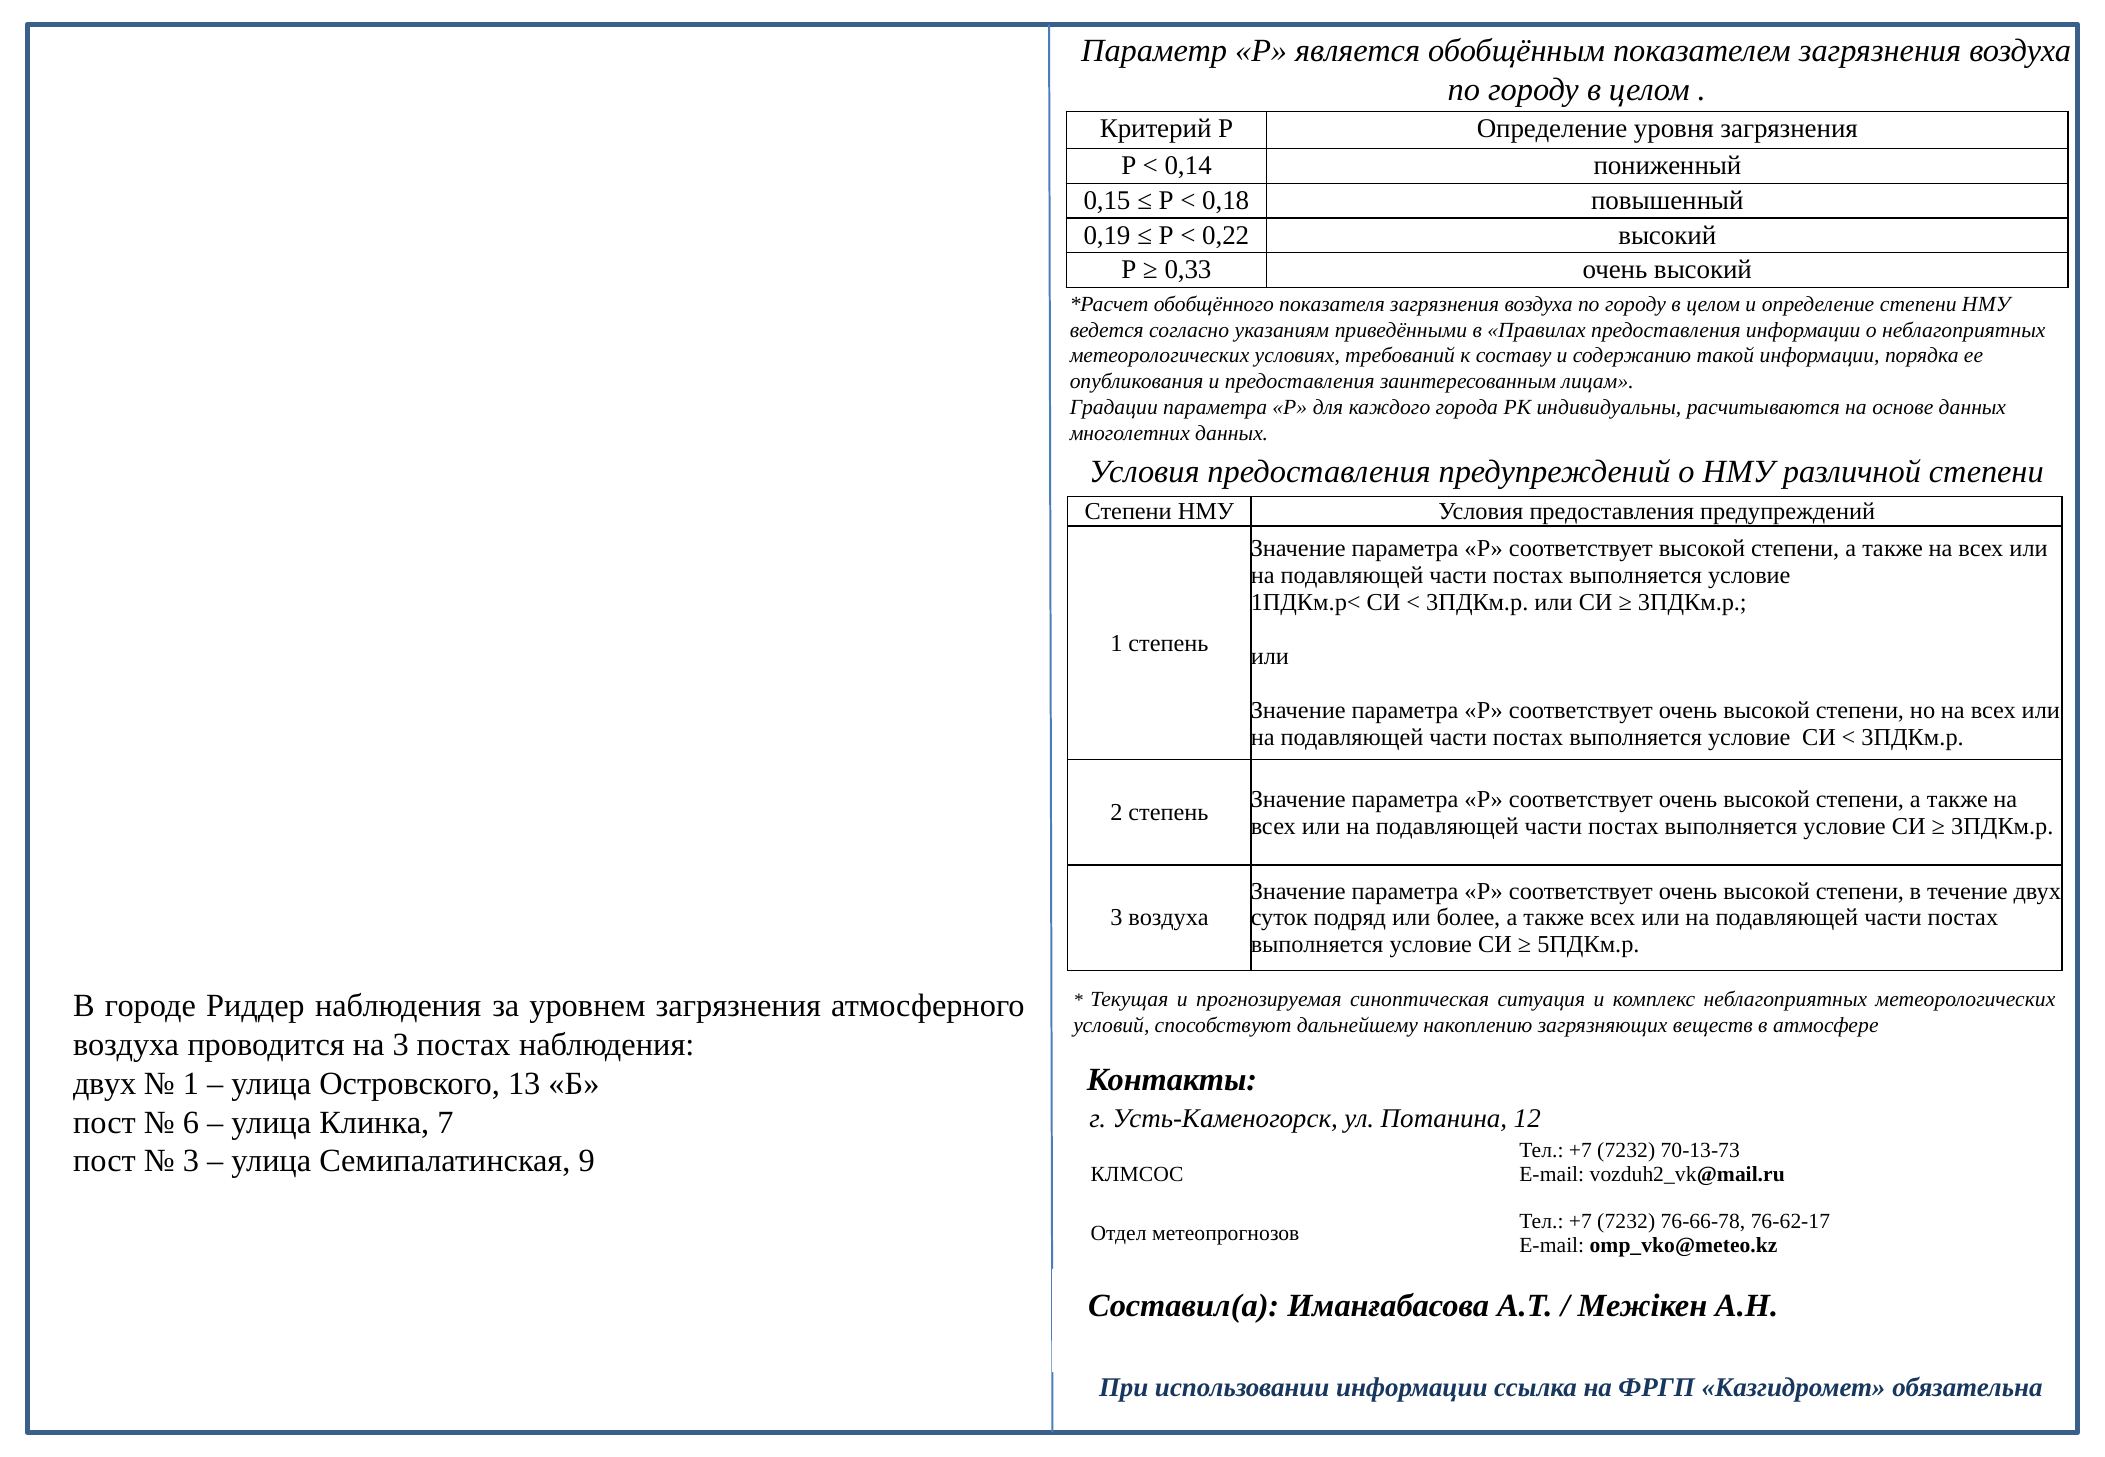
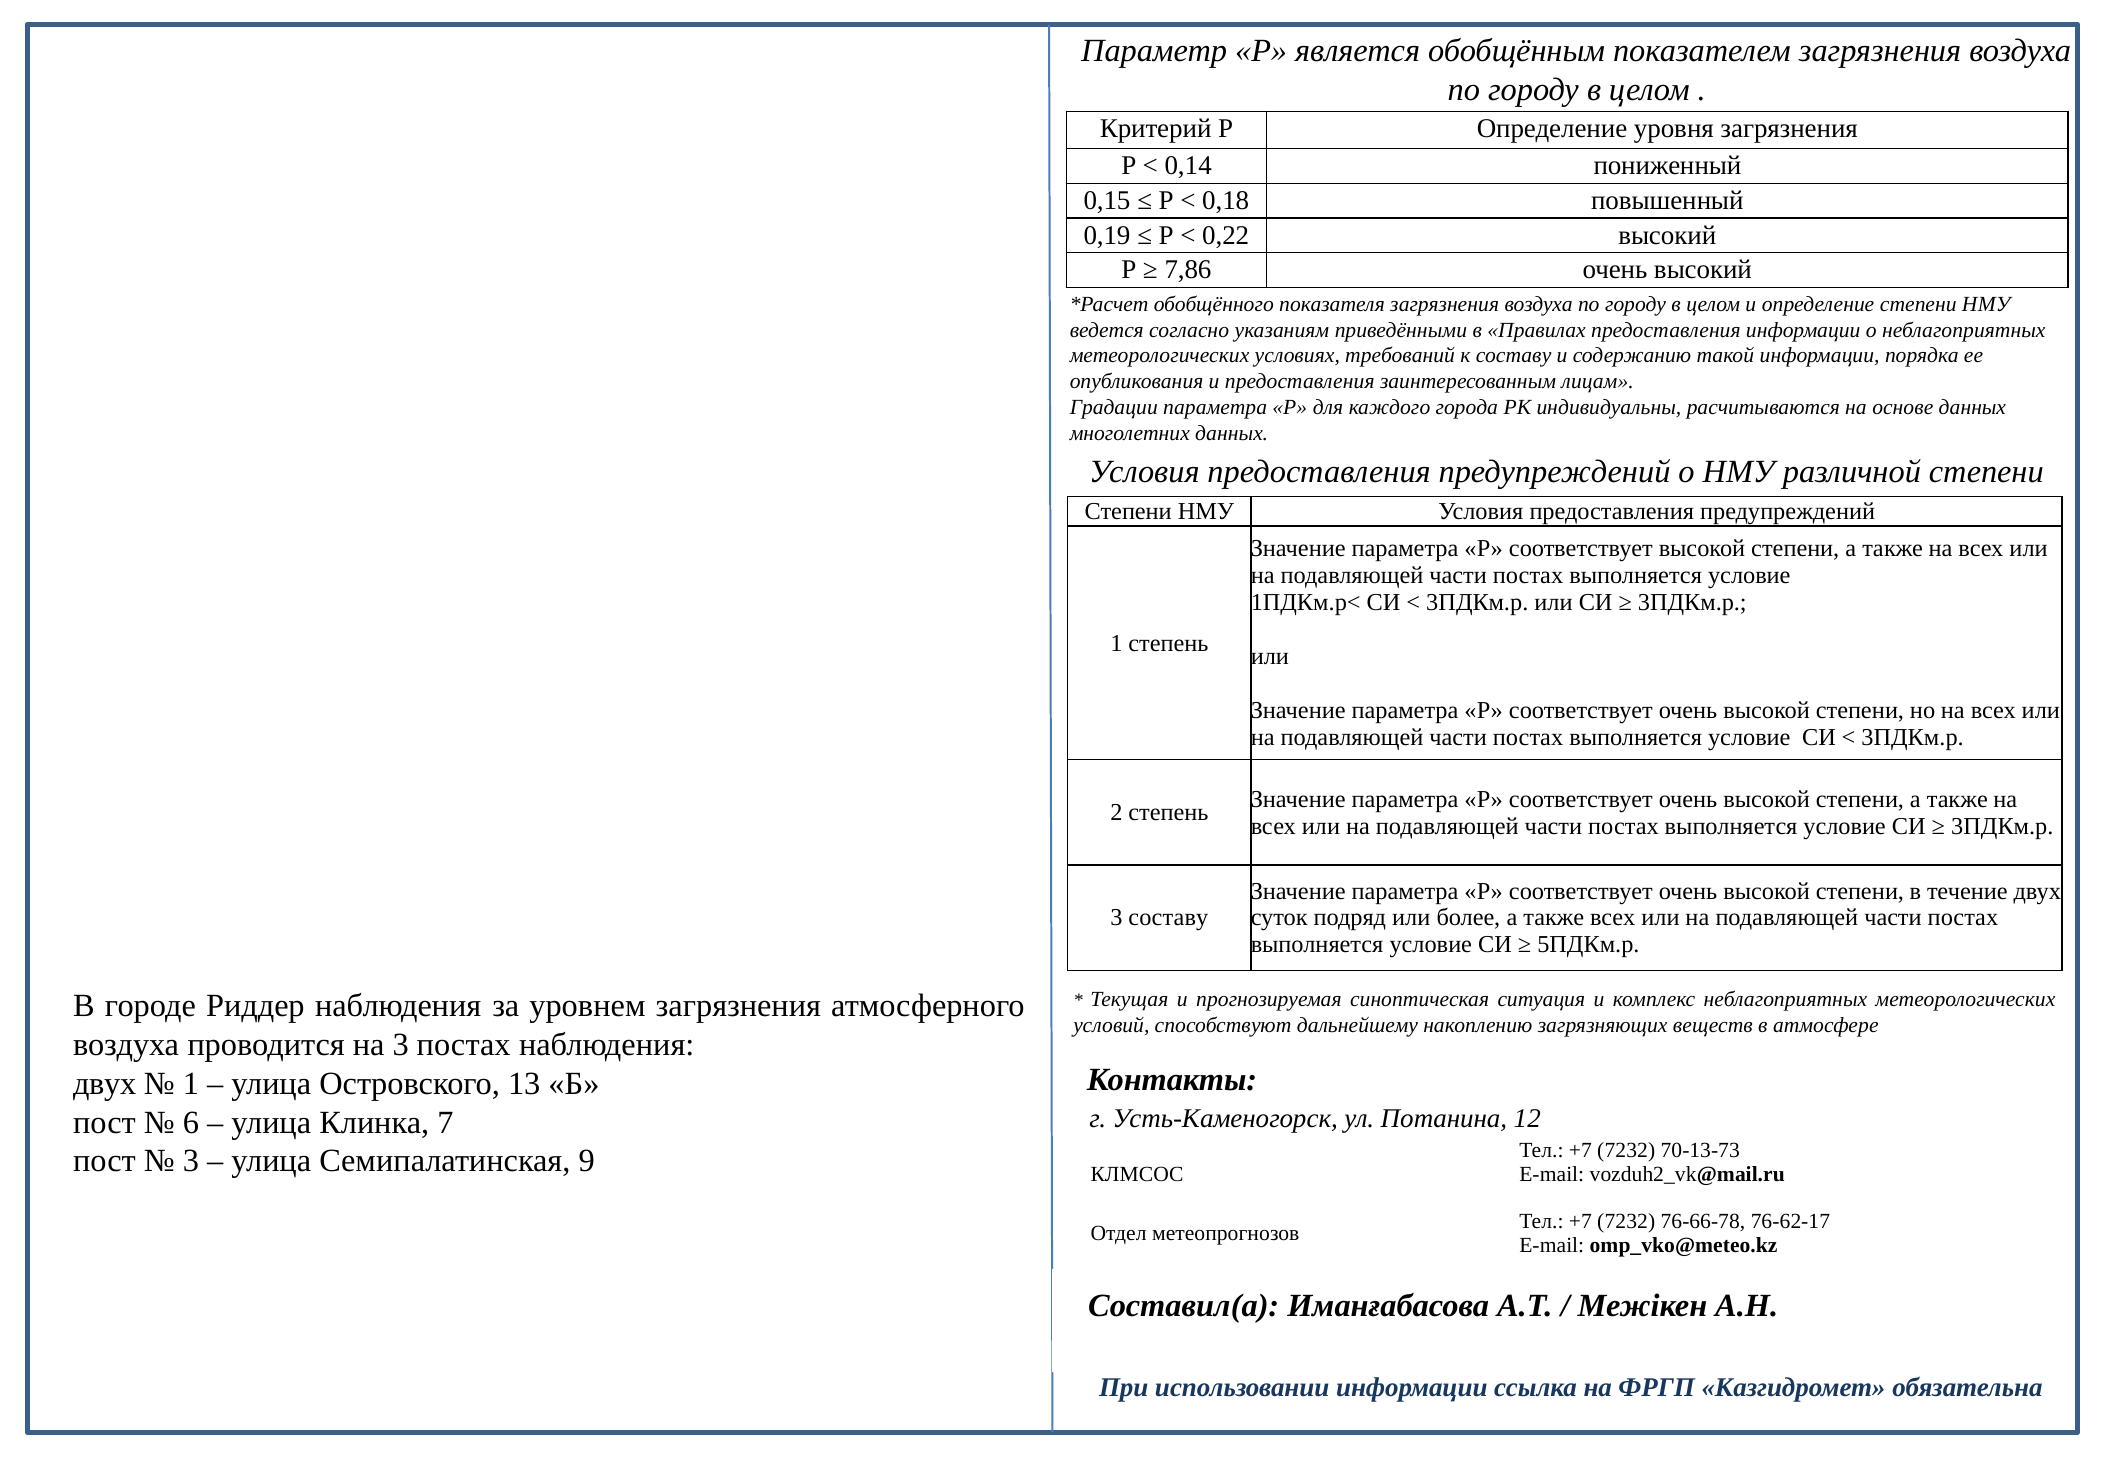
0,33: 0,33 -> 7,86
3 воздуха: воздуха -> составу
